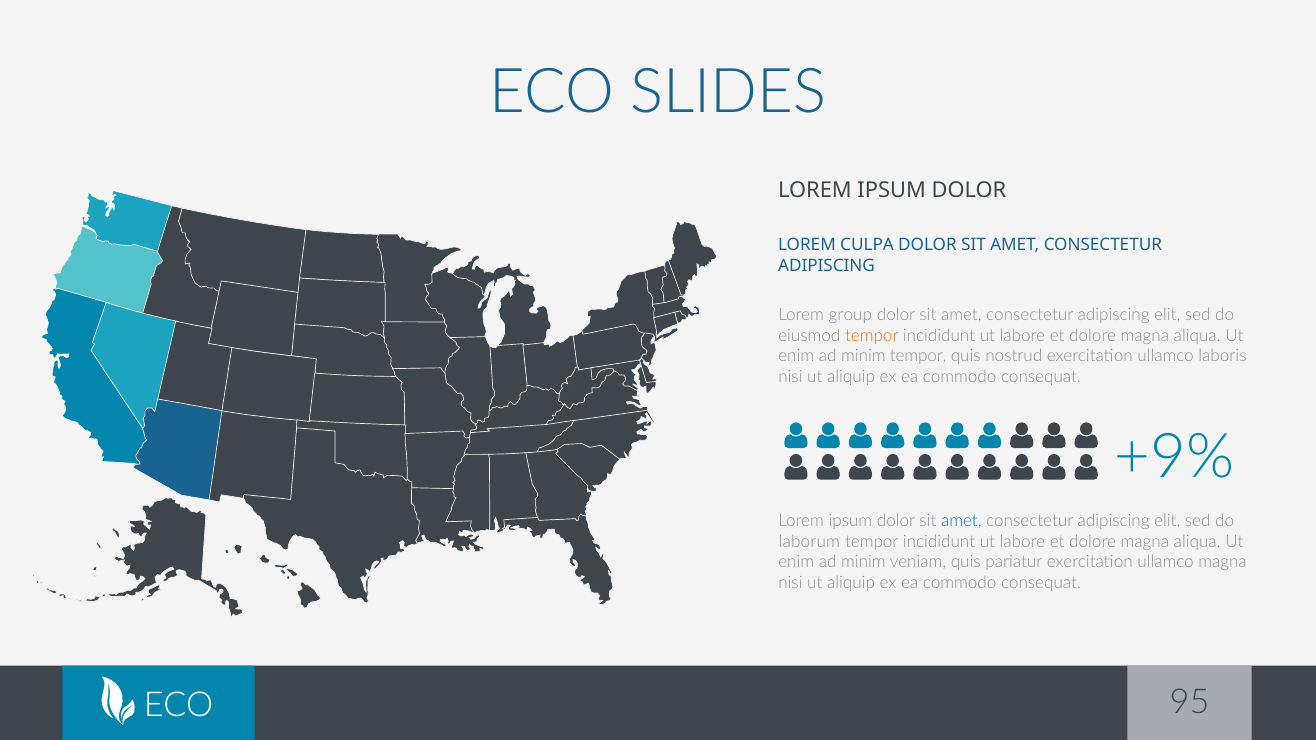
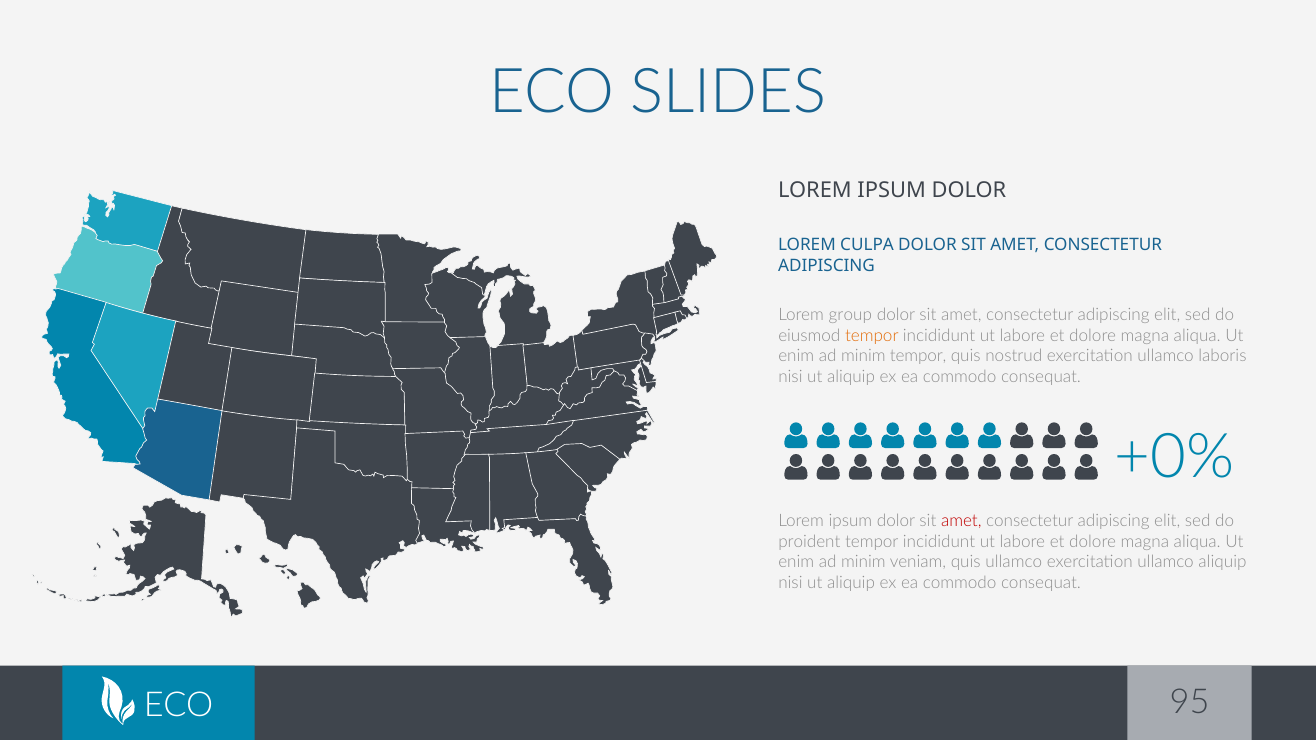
+9%: +9% -> +0%
amet at (961, 521) colour: blue -> red
laborum: laborum -> proident
quis pariatur: pariatur -> ullamco
ullamco magna: magna -> aliquip
